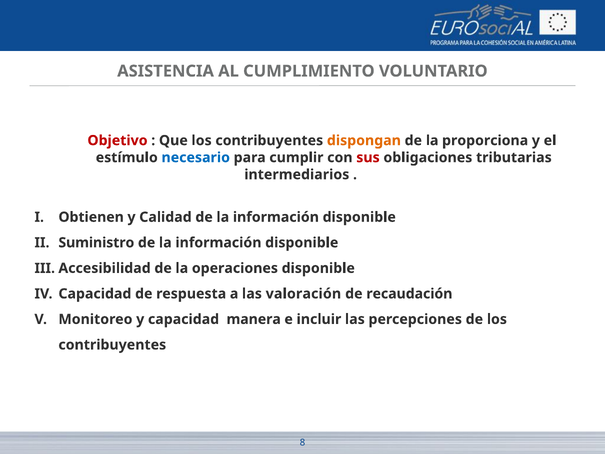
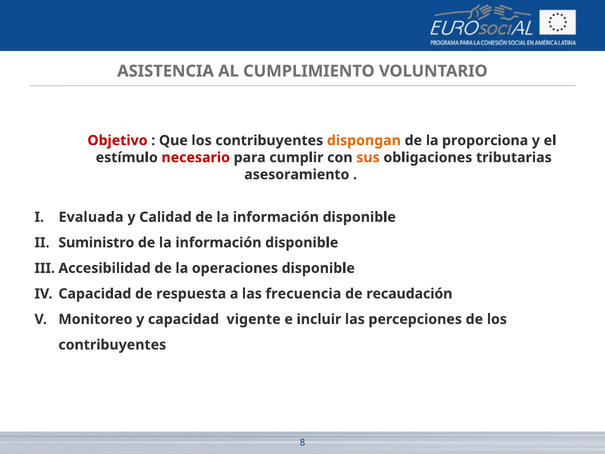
necesario colour: blue -> red
sus at (368, 157) colour: red -> orange
intermediarios: intermediarios -> asesoramiento
Obtienen: Obtienen -> Evaluada
las valoración: valoración -> frecuencia
capacidad manera: manera -> vigente
